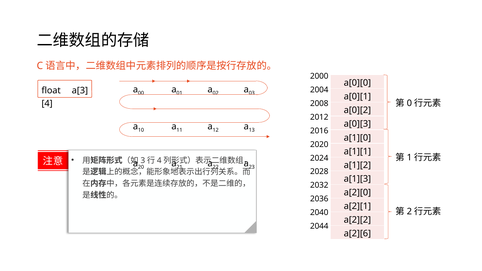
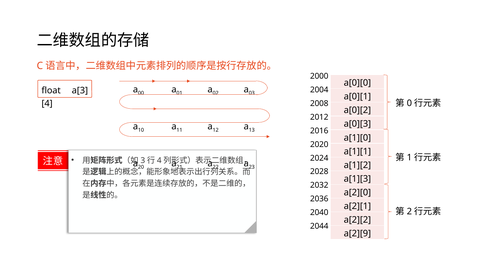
a[2][6: a[2][6 -> a[2][9
